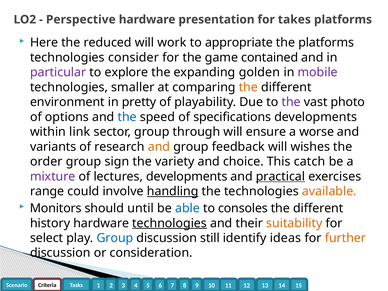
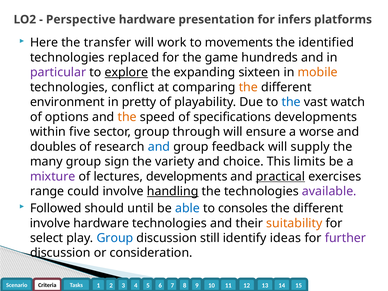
takes: takes -> infers
reduced: reduced -> transfer
appropriate: appropriate -> movements
the platforms: platforms -> identified
consider: consider -> replaced
contained: contained -> hundreds
explore underline: none -> present
golden: golden -> sixteen
mobile colour: purple -> orange
smaller: smaller -> conflict
the at (291, 102) colour: purple -> blue
photo: photo -> watch
the at (127, 117) colour: blue -> orange
link: link -> five
variants: variants -> doubles
and at (159, 147) colour: orange -> blue
wishes: wishes -> supply
order: order -> many
catch: catch -> limits
available colour: orange -> purple
Monitors: Monitors -> Followed
history at (50, 223): history -> involve
technologies at (170, 223) underline: present -> none
further colour: orange -> purple
